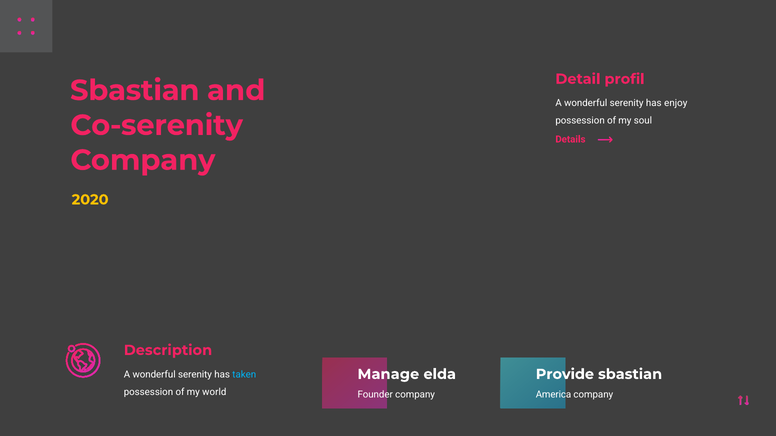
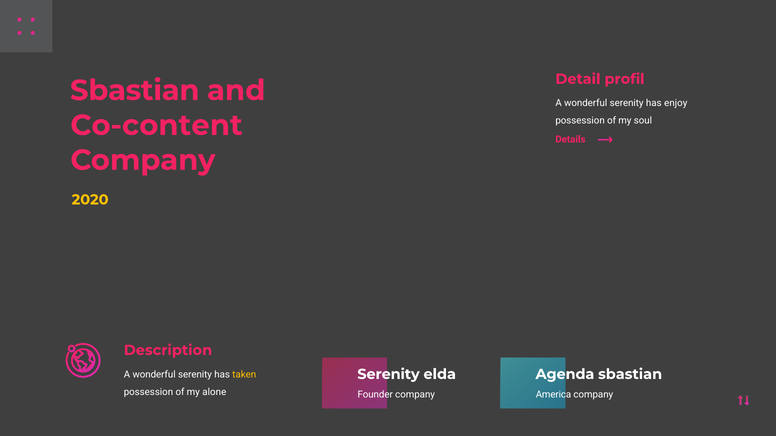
Co-serenity: Co-serenity -> Co-content
taken colour: light blue -> yellow
Manage at (388, 375): Manage -> Serenity
Provide: Provide -> Agenda
world: world -> alone
